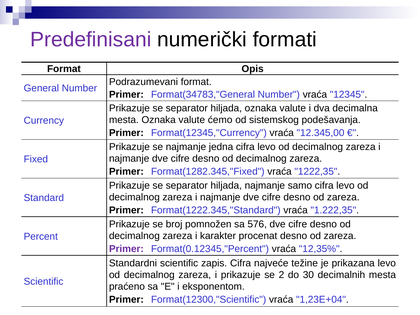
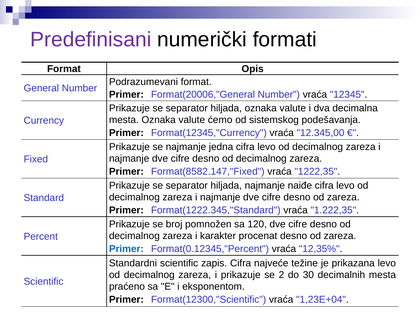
Format(34783,"General: Format(34783,"General -> Format(20006,"General
Format(1282.345,"Fixed: Format(1282.345,"Fixed -> Format(8582.147,"Fixed
samo: samo -> naiđe
576: 576 -> 120
Primer at (126, 249) colour: purple -> blue
